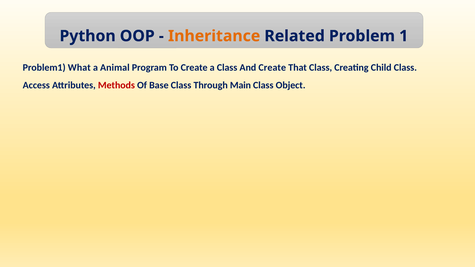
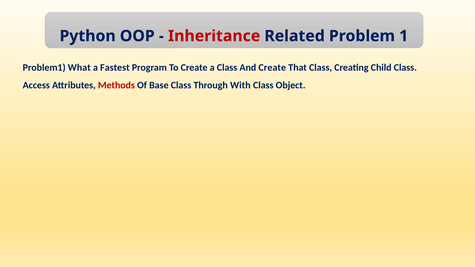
Inheritance colour: orange -> red
Animal: Animal -> Fastest
Main: Main -> With
